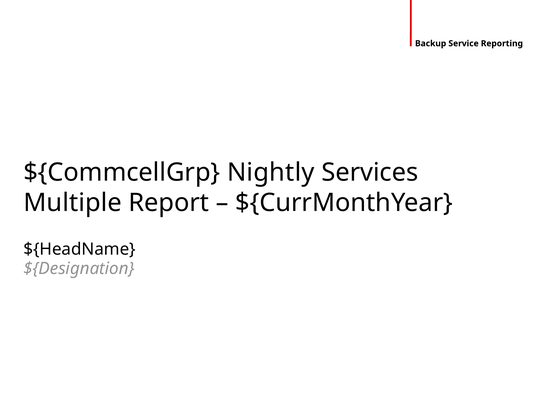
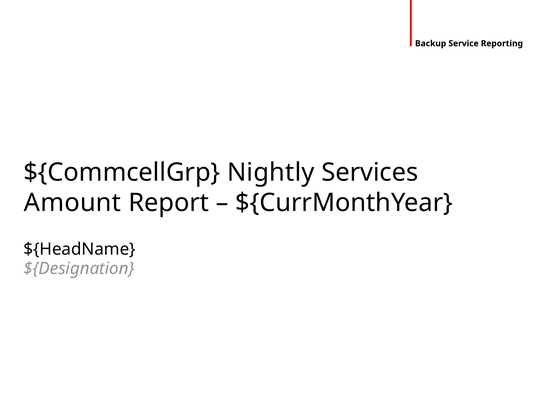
Multiple: Multiple -> Amount
